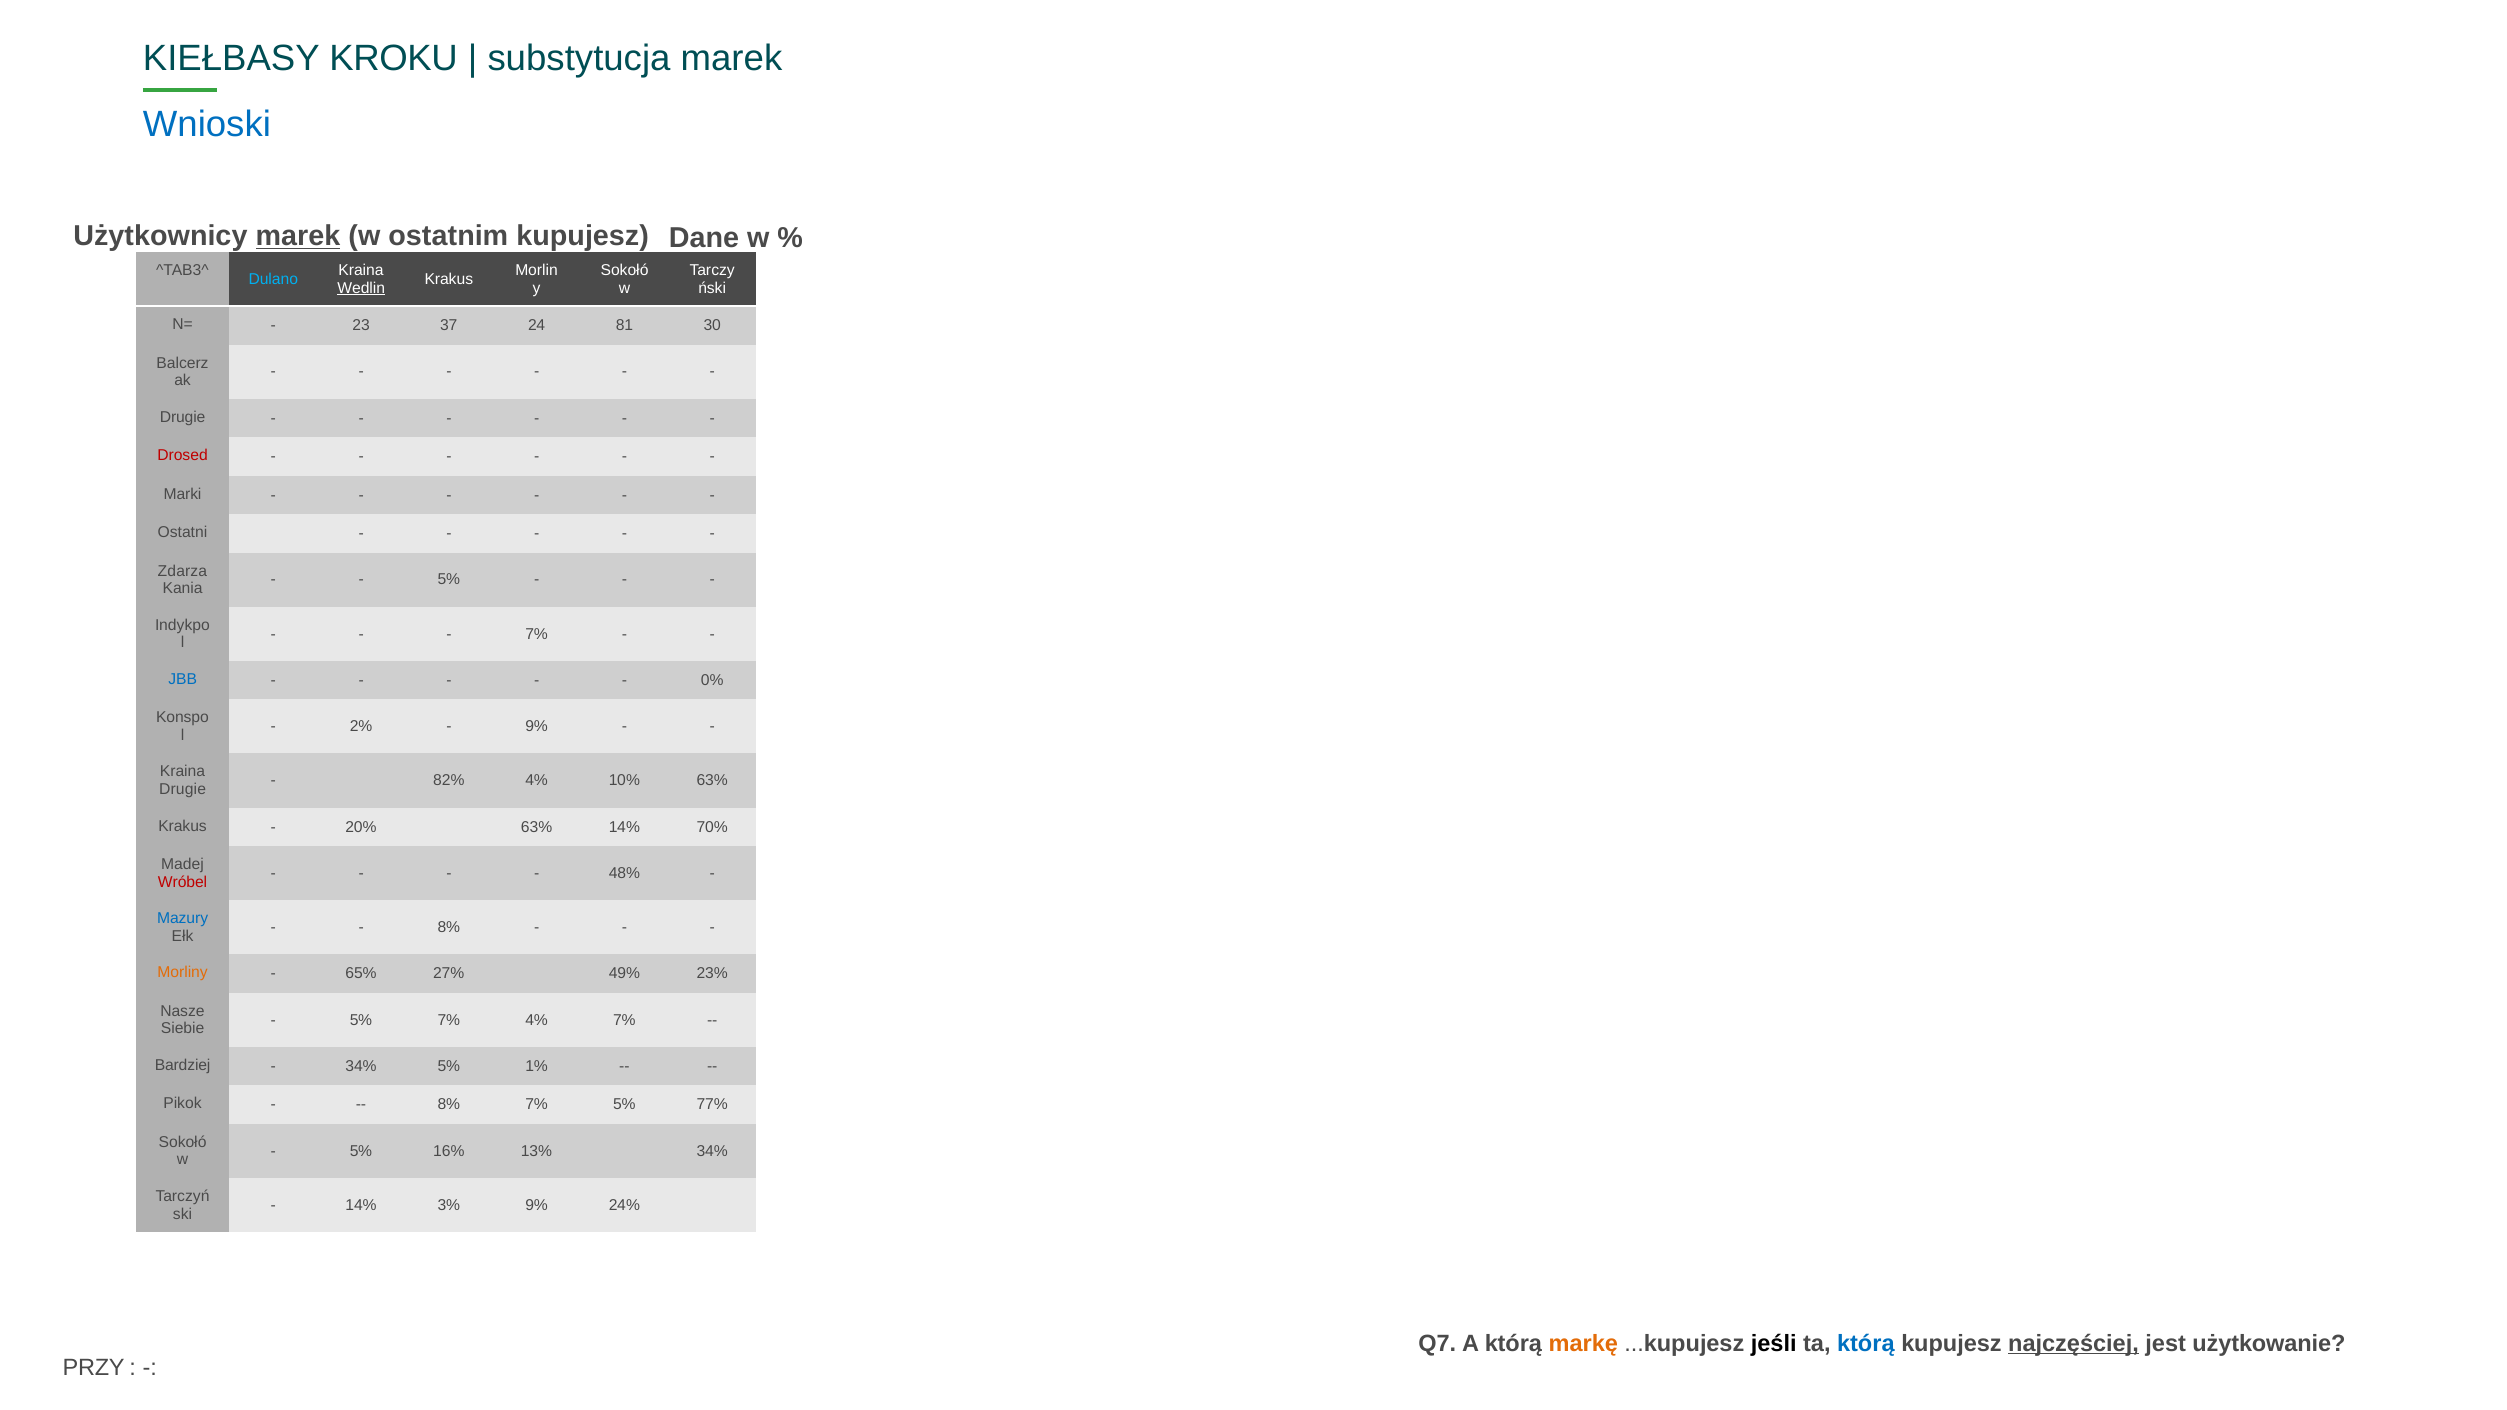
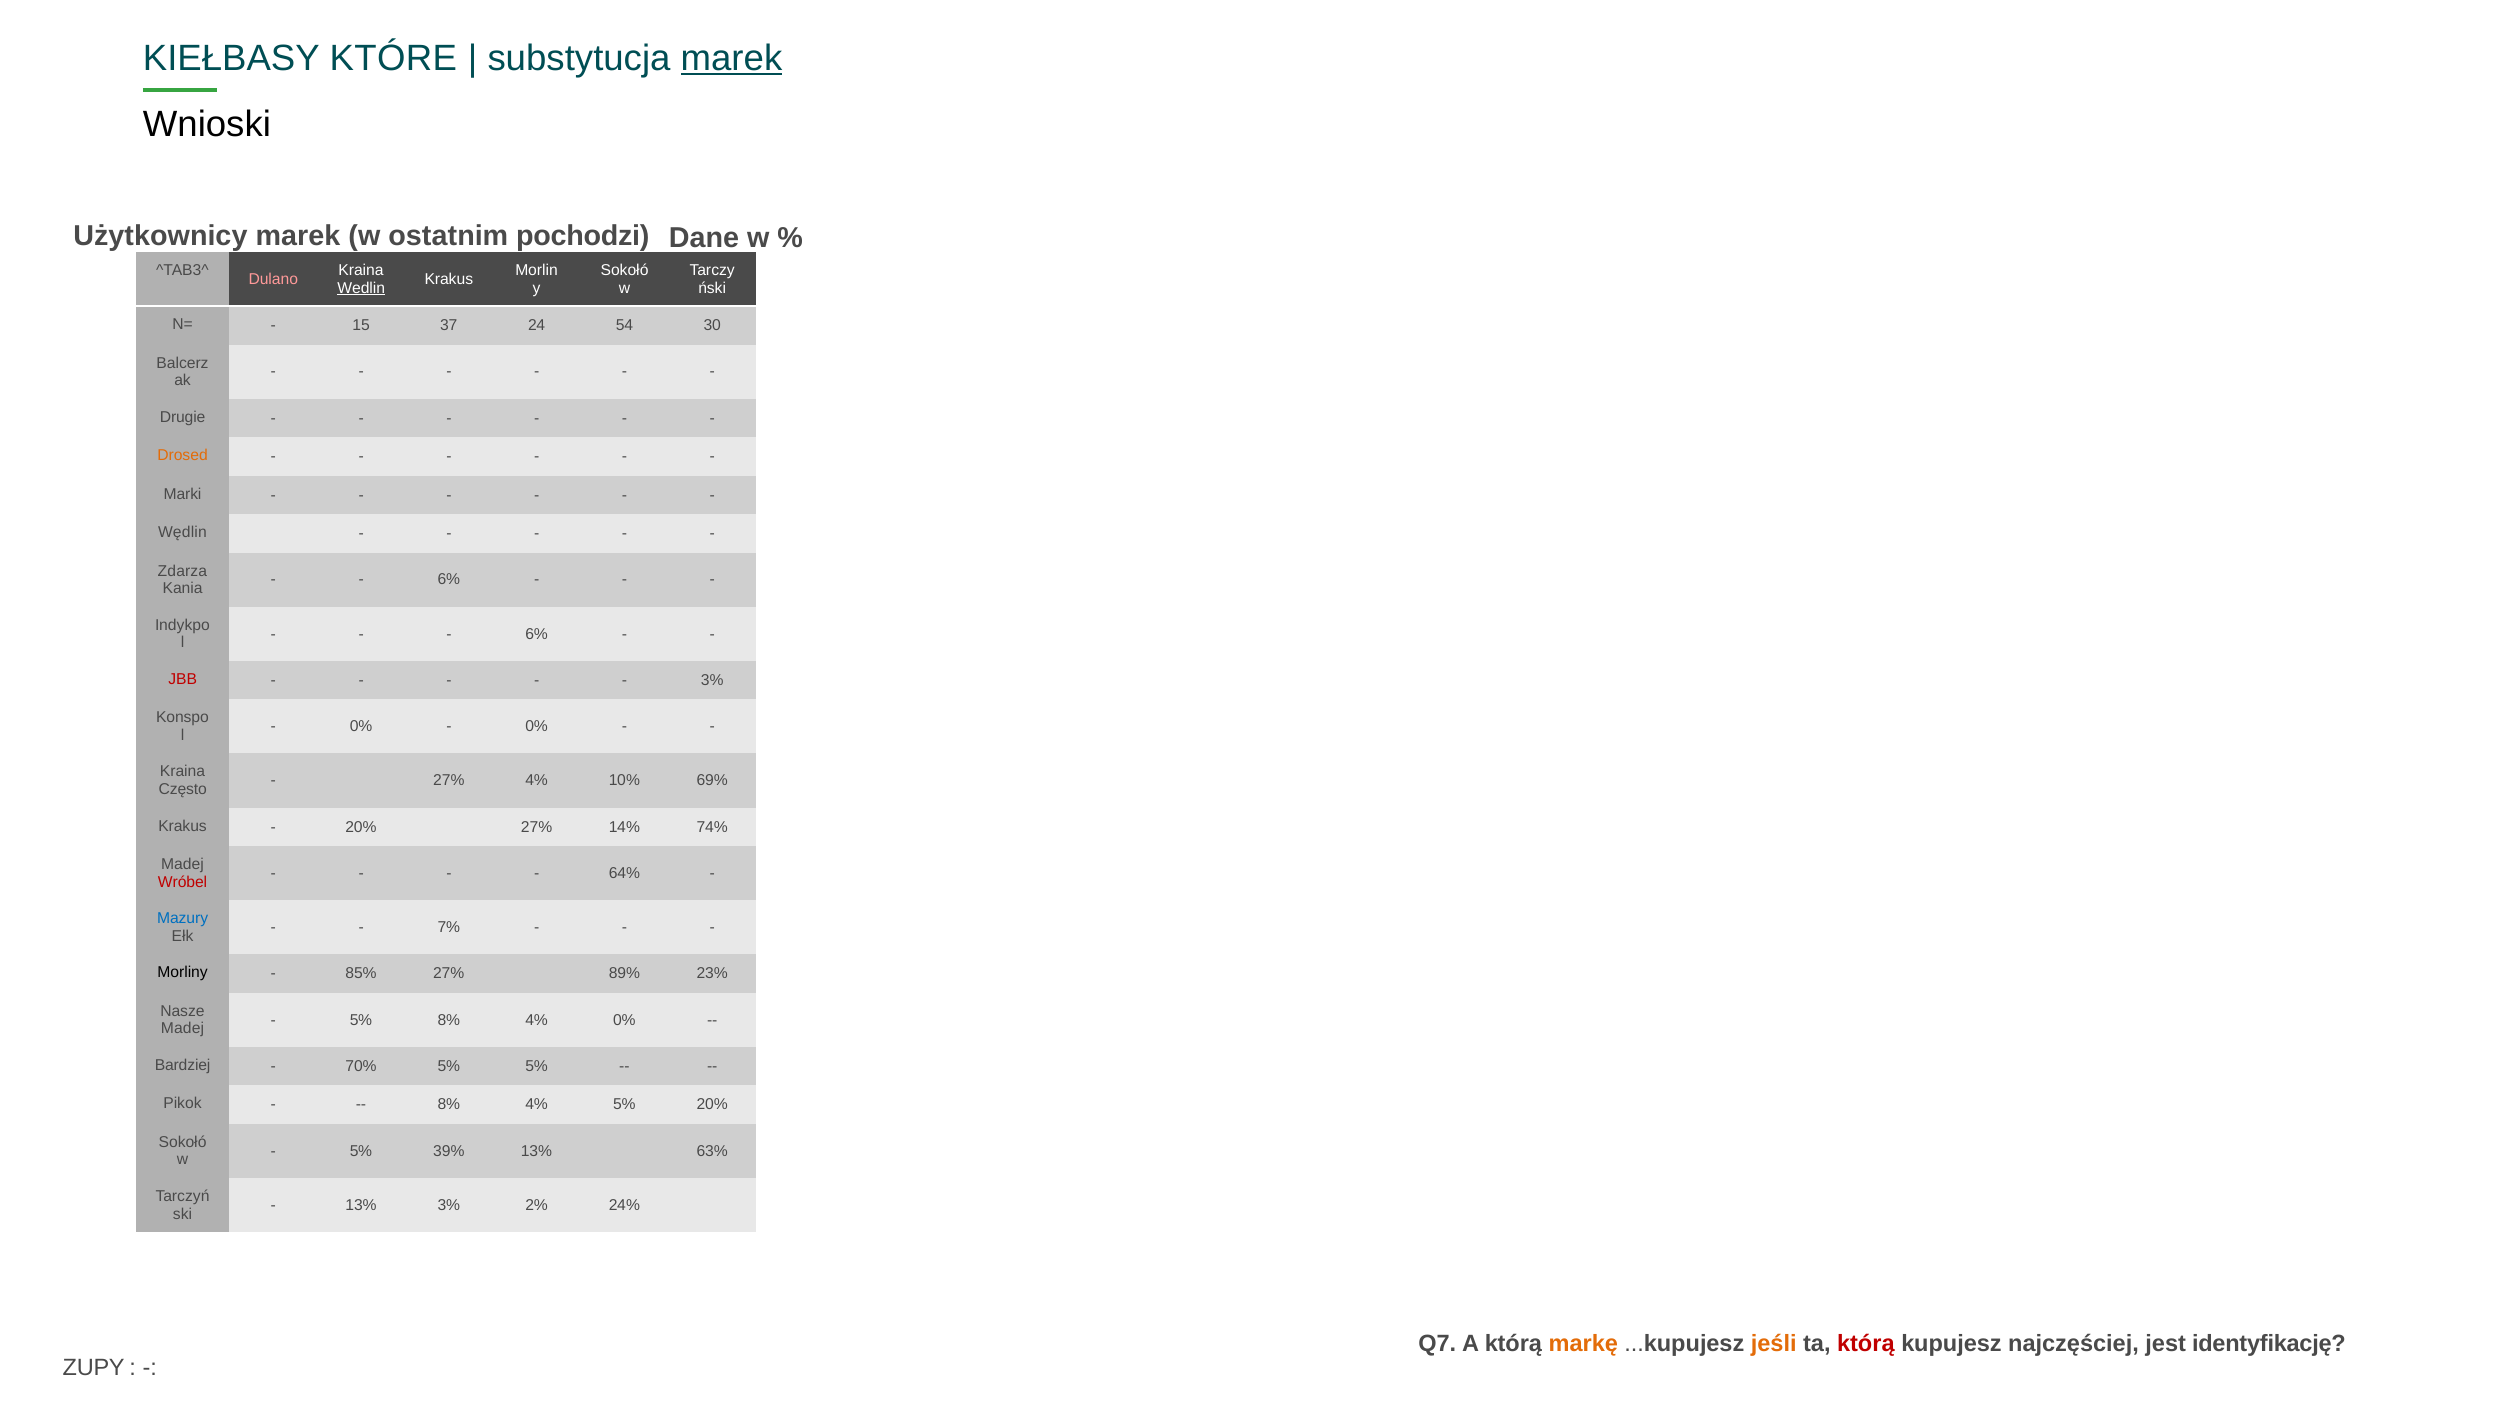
KROKU: KROKU -> KTÓRE
marek at (731, 58) underline: none -> present
Wnioski colour: blue -> black
marek at (298, 236) underline: present -> none
ostatnim kupujesz: kupujesz -> pochodzi
Dulano colour: light blue -> pink
23: 23 -> 15
81: 81 -> 54
Drosed colour: red -> orange
Ostatni: Ostatni -> Wędlin
5% at (449, 580): 5% -> 6%
7% at (537, 634): 7% -> 6%
JBB colour: blue -> red
0% at (712, 680): 0% -> 3%
2% at (361, 727): 2% -> 0%
9% at (537, 727): 9% -> 0%
82% at (449, 781): 82% -> 27%
10% 63%: 63% -> 69%
Drugie at (183, 789): Drugie -> Często
20% 63%: 63% -> 27%
70%: 70% -> 74%
48%: 48% -> 64%
8% at (449, 927): 8% -> 7%
Morliny colour: orange -> black
65%: 65% -> 85%
49%: 49% -> 89%
5% 7%: 7% -> 8%
4% 7%: 7% -> 0%
Siebie at (183, 1029): Siebie -> Madej
34% at (361, 1066): 34% -> 70%
5% 1%: 1% -> 5%
7% at (537, 1105): 7% -> 4%
5% 77%: 77% -> 20%
16%: 16% -> 39%
13% 34%: 34% -> 63%
14% at (361, 1205): 14% -> 13%
3% 9%: 9% -> 2%
jeśli colour: black -> orange
którą at (1866, 1344) colour: blue -> red
najczęściej underline: present -> none
użytkowanie: użytkowanie -> identyfikację
PRZY: PRZY -> ZUPY
